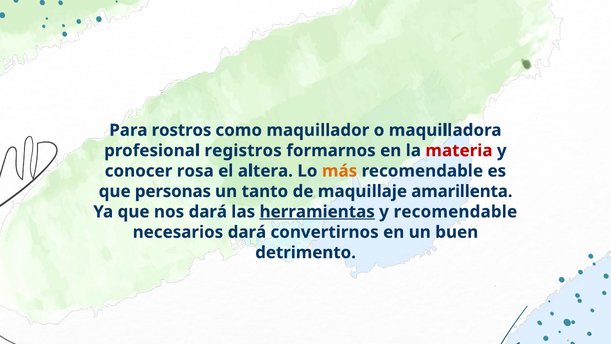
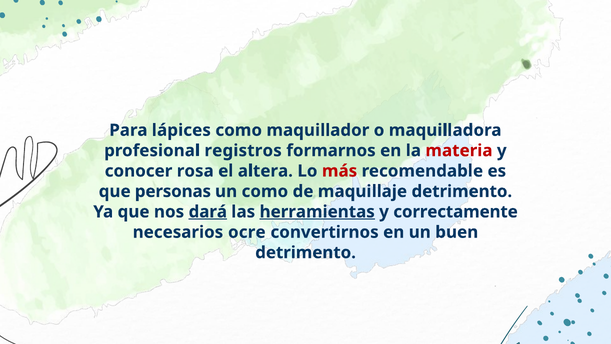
rostros: rostros -> lápices
más colour: orange -> red
un tanto: tanto -> como
maquillaje amarillenta: amarillenta -> detrimento
dará at (208, 212) underline: none -> present
y recomendable: recomendable -> correctamente
necesarios dará: dará -> ocre
